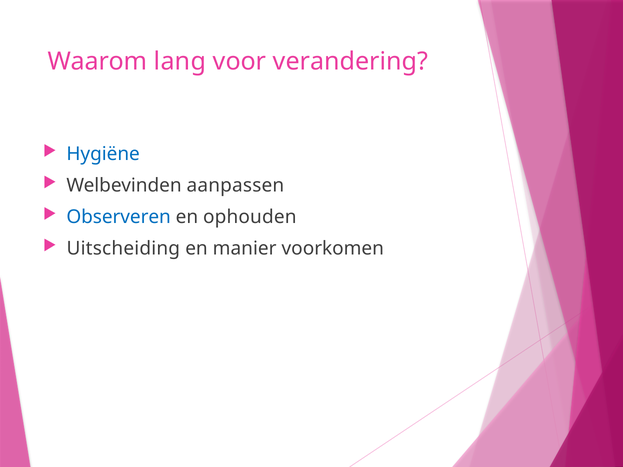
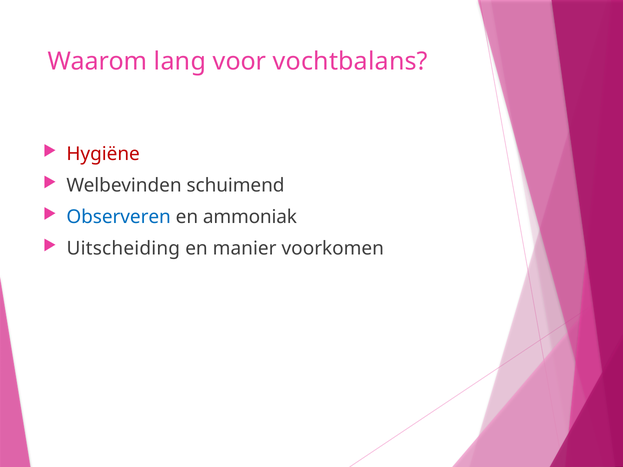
verandering: verandering -> vochtbalans
Hygiëne colour: blue -> red
aanpassen: aanpassen -> schuimend
ophouden: ophouden -> ammoniak
